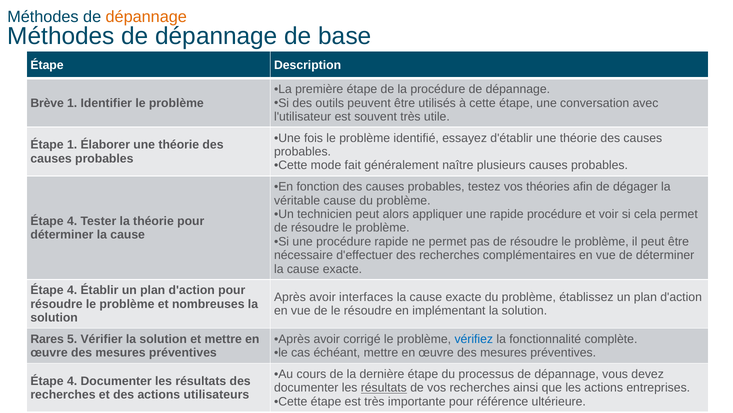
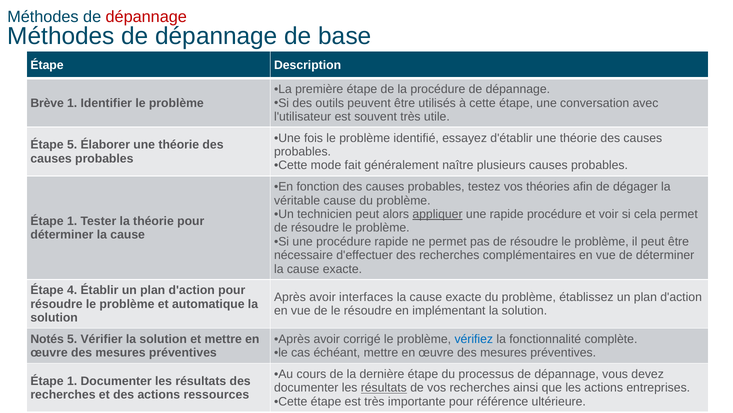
dépannage at (146, 17) colour: orange -> red
Étape 1: 1 -> 5
appliquer underline: none -> present
4 at (72, 221): 4 -> 1
nombreuses: nombreuses -> automatique
Rares: Rares -> Notés
4 at (72, 380): 4 -> 1
utilisateurs: utilisateurs -> ressources
